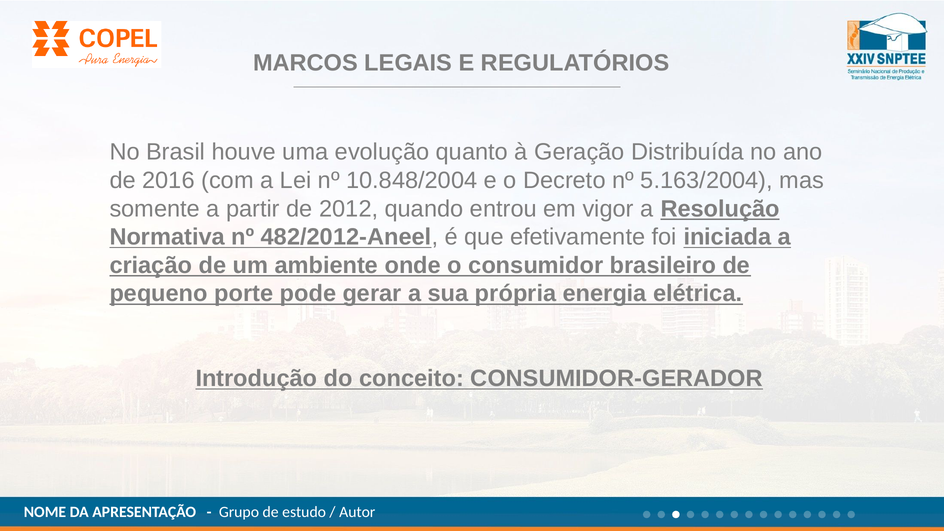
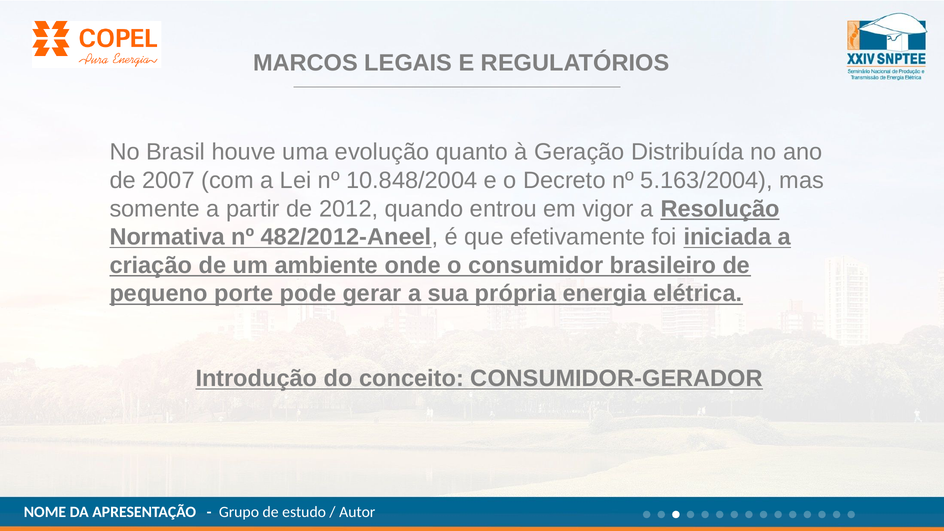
2016: 2016 -> 2007
